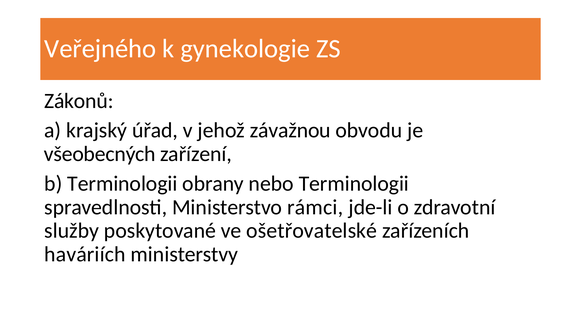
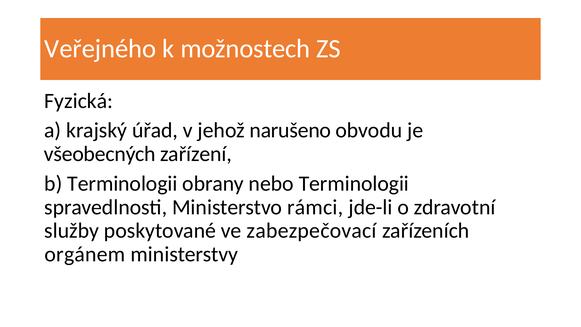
gynekologie: gynekologie -> možnostech
Zákonů: Zákonů -> Fyzická
závažnou: závažnou -> narušeno
ošetřovatelské: ošetřovatelské -> zabezpečovací
haváriích: haváriích -> orgánem
